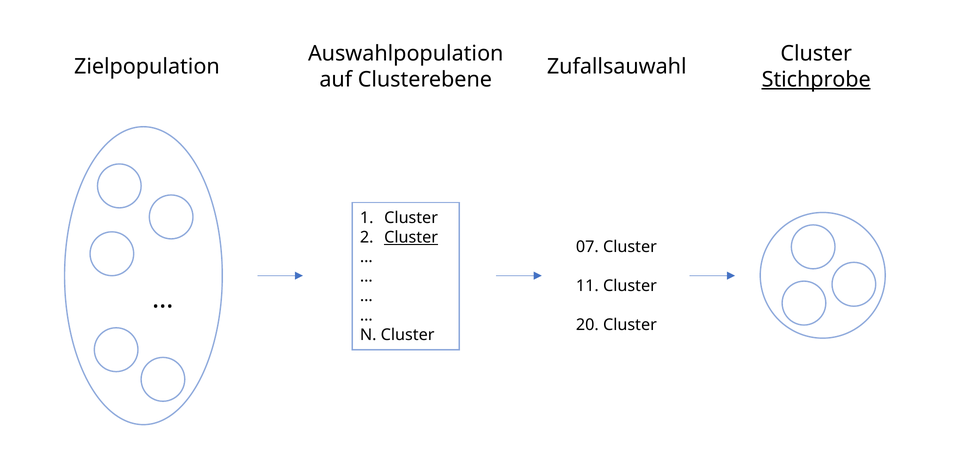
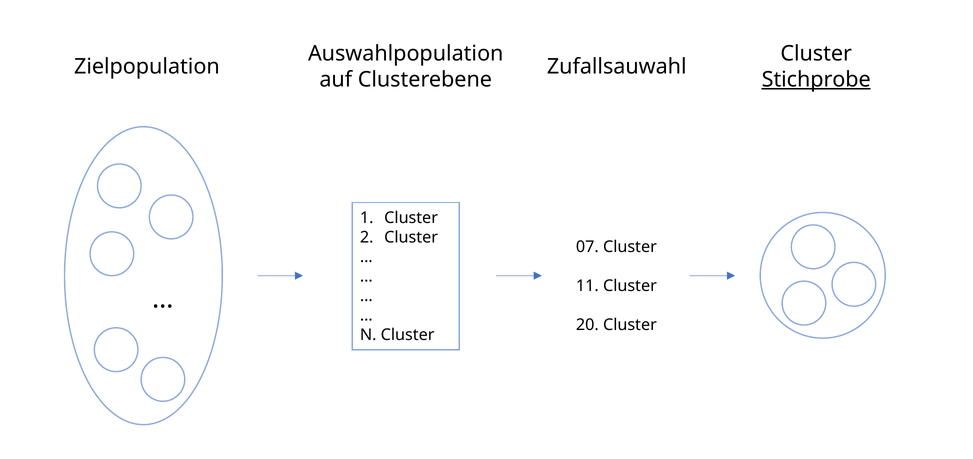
Cluster at (411, 238) underline: present -> none
